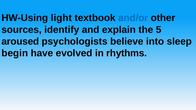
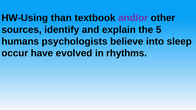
light: light -> than
and/or colour: blue -> purple
aroused: aroused -> humans
begin: begin -> occur
